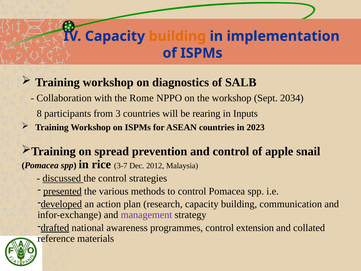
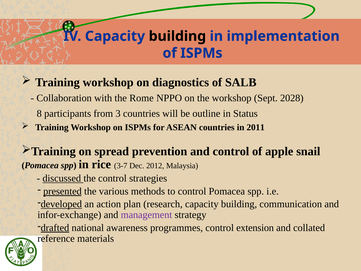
building at (177, 36) colour: orange -> black
2034: 2034 -> 2028
rearing: rearing -> outline
Inputs: Inputs -> Status
2023: 2023 -> 2011
